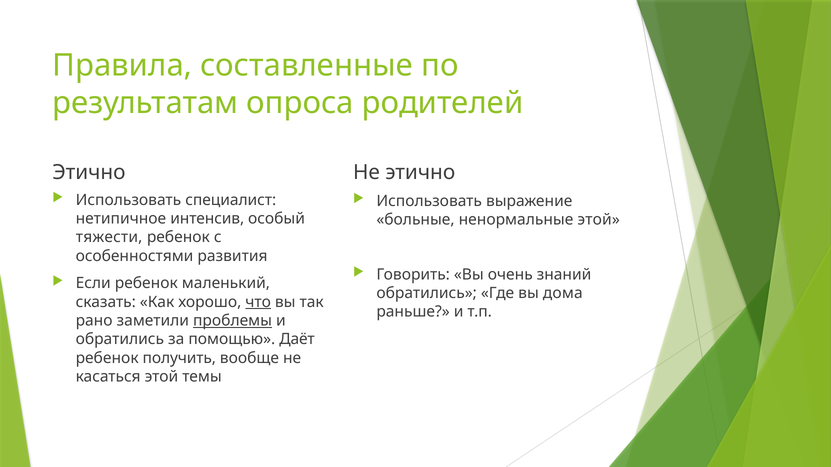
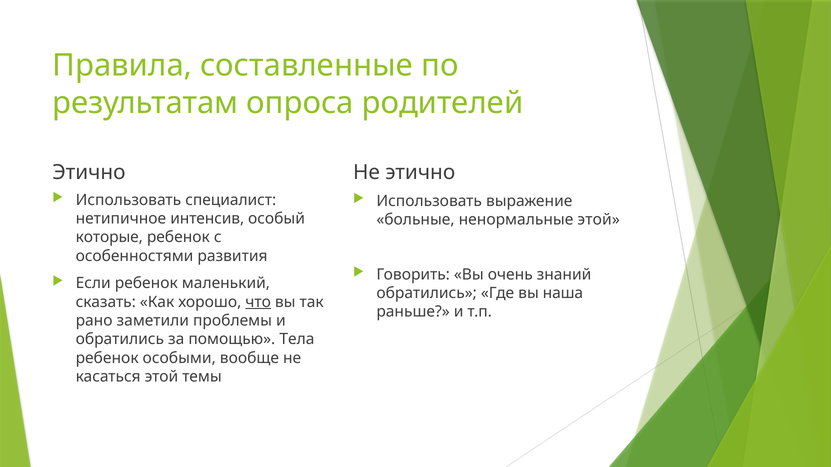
тяжести: тяжести -> которые
дома: дома -> наша
проблемы underline: present -> none
Даёт: Даёт -> Тела
получить: получить -> особыми
